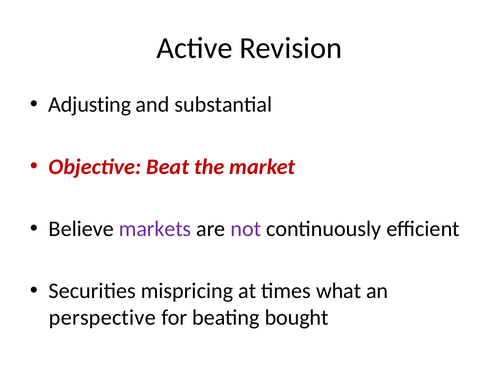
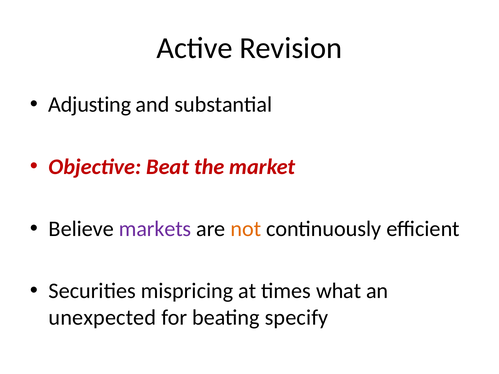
not colour: purple -> orange
perspective: perspective -> unexpected
bought: bought -> specify
